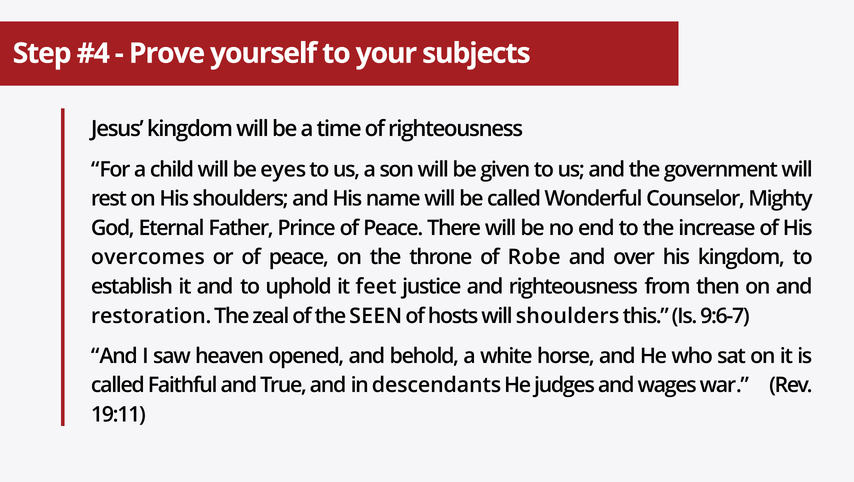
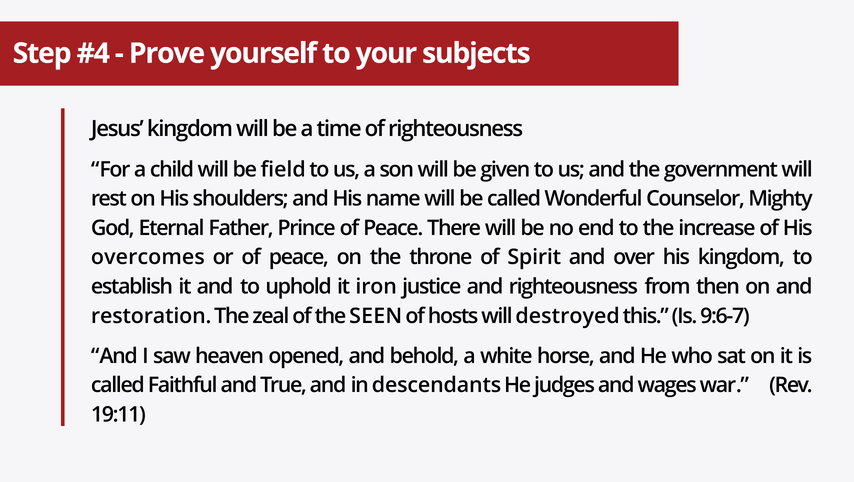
eyes: eyes -> field
Robe: Robe -> Spirit
feet: feet -> iron
will shoulders: shoulders -> destroyed
